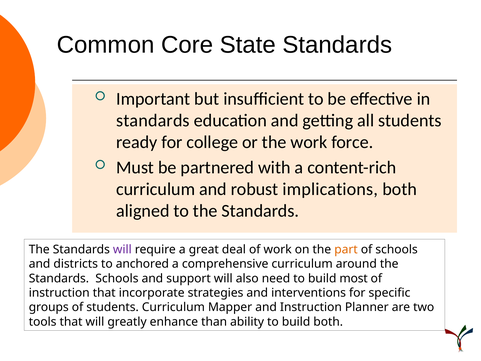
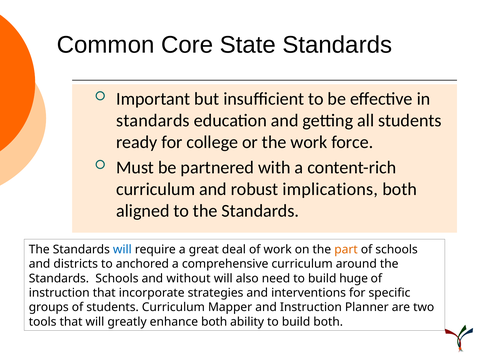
will at (122, 249) colour: purple -> blue
support: support -> without
most: most -> huge
enhance than: than -> both
